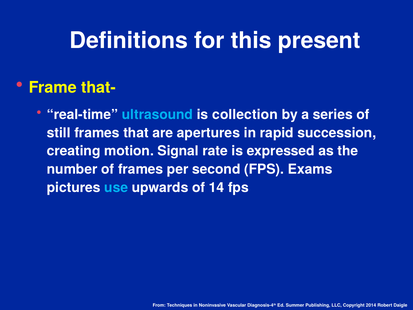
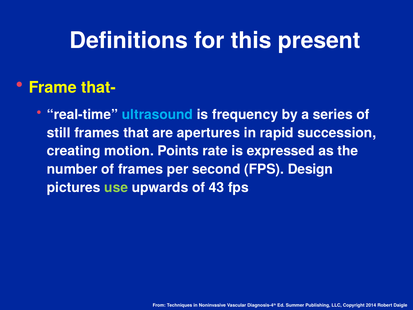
collection: collection -> frequency
Signal: Signal -> Points
Exams: Exams -> Design
use colour: light blue -> light green
14: 14 -> 43
